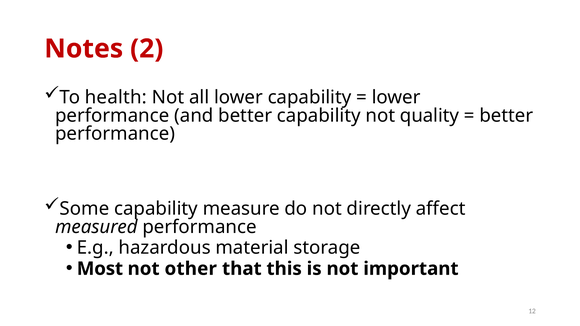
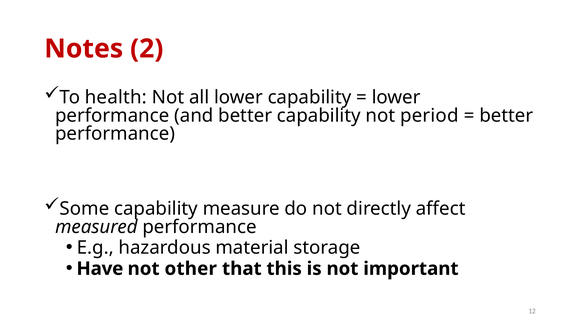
quality: quality -> period
Most: Most -> Have
